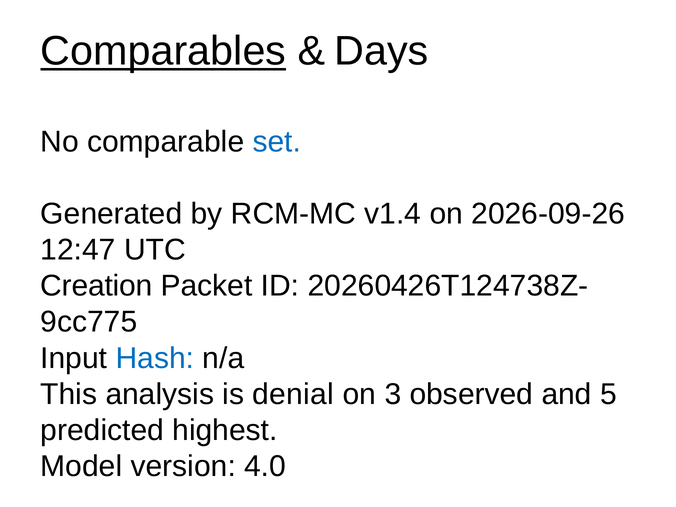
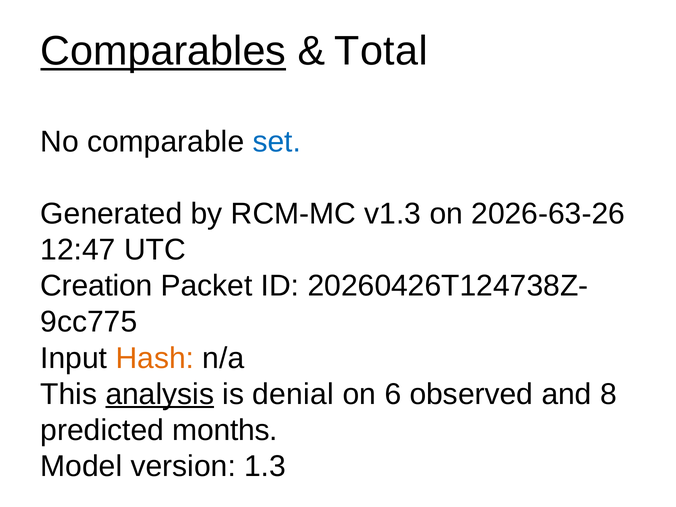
Days: Days -> Total
v1.4: v1.4 -> v1.3
2026-09-26: 2026-09-26 -> 2026-63-26
Hash colour: blue -> orange
analysis underline: none -> present
3: 3 -> 6
5: 5 -> 8
highest: highest -> months
4.0: 4.0 -> 1.3
